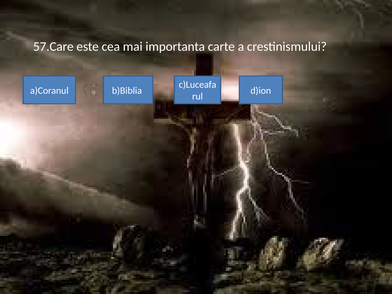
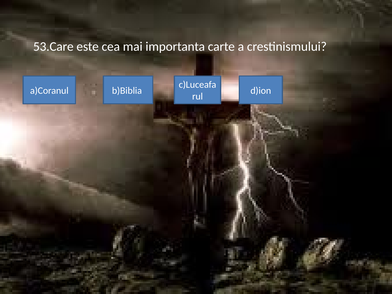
57.Care: 57.Care -> 53.Care
